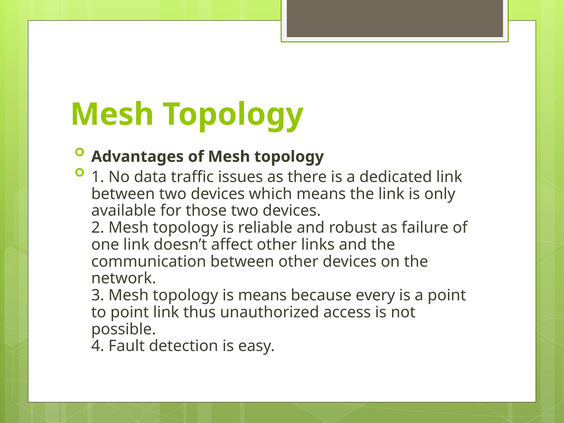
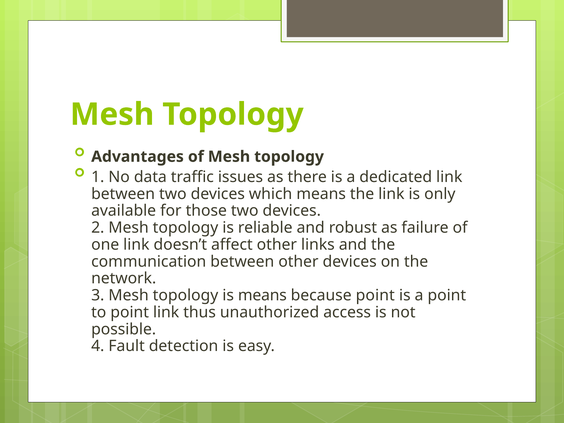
because every: every -> point
